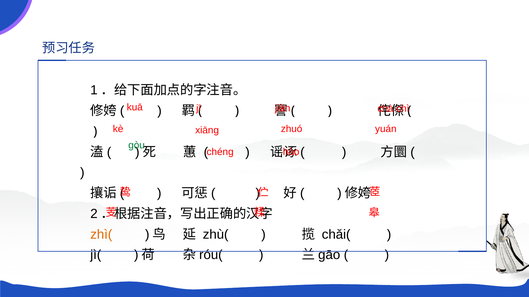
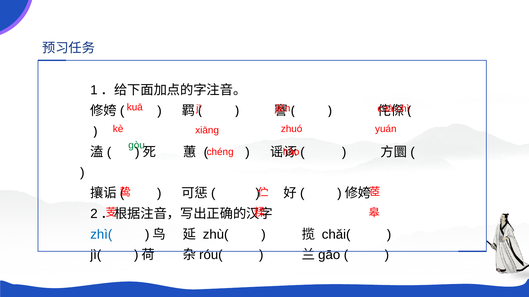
zhì( colour: orange -> blue
